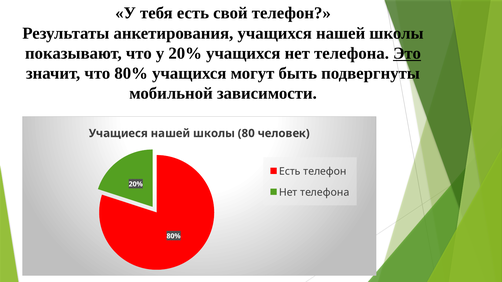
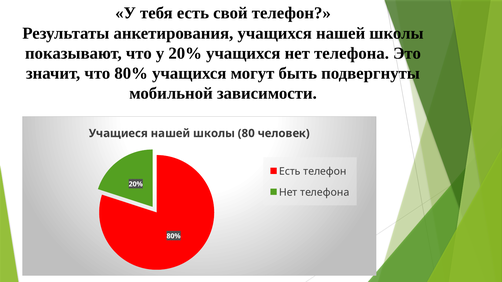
Это underline: present -> none
